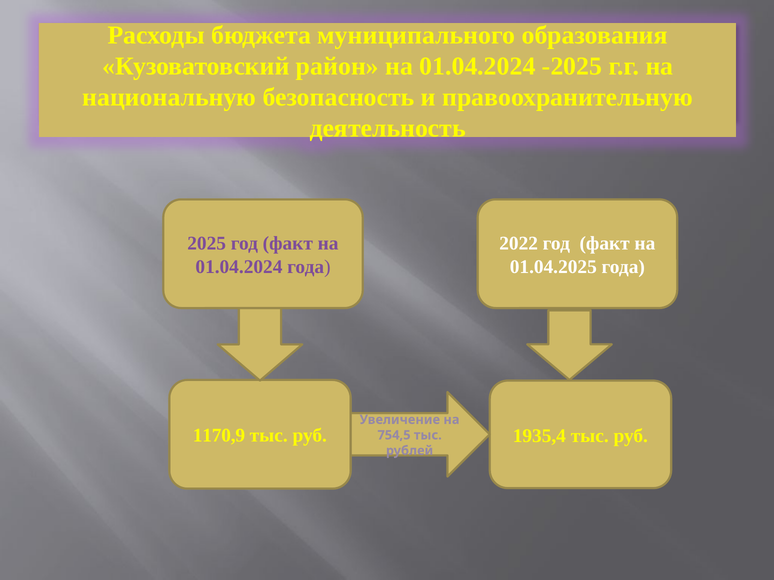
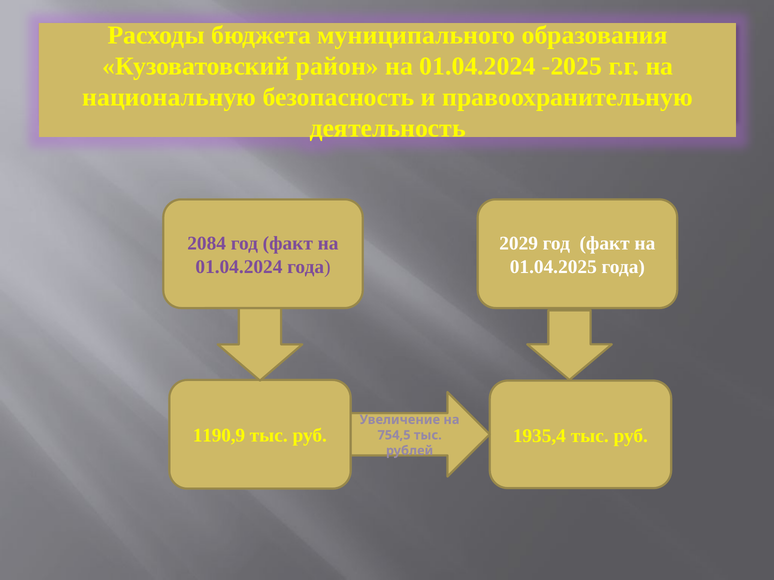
2025: 2025 -> 2084
2022: 2022 -> 2029
1170,9: 1170,9 -> 1190,9
